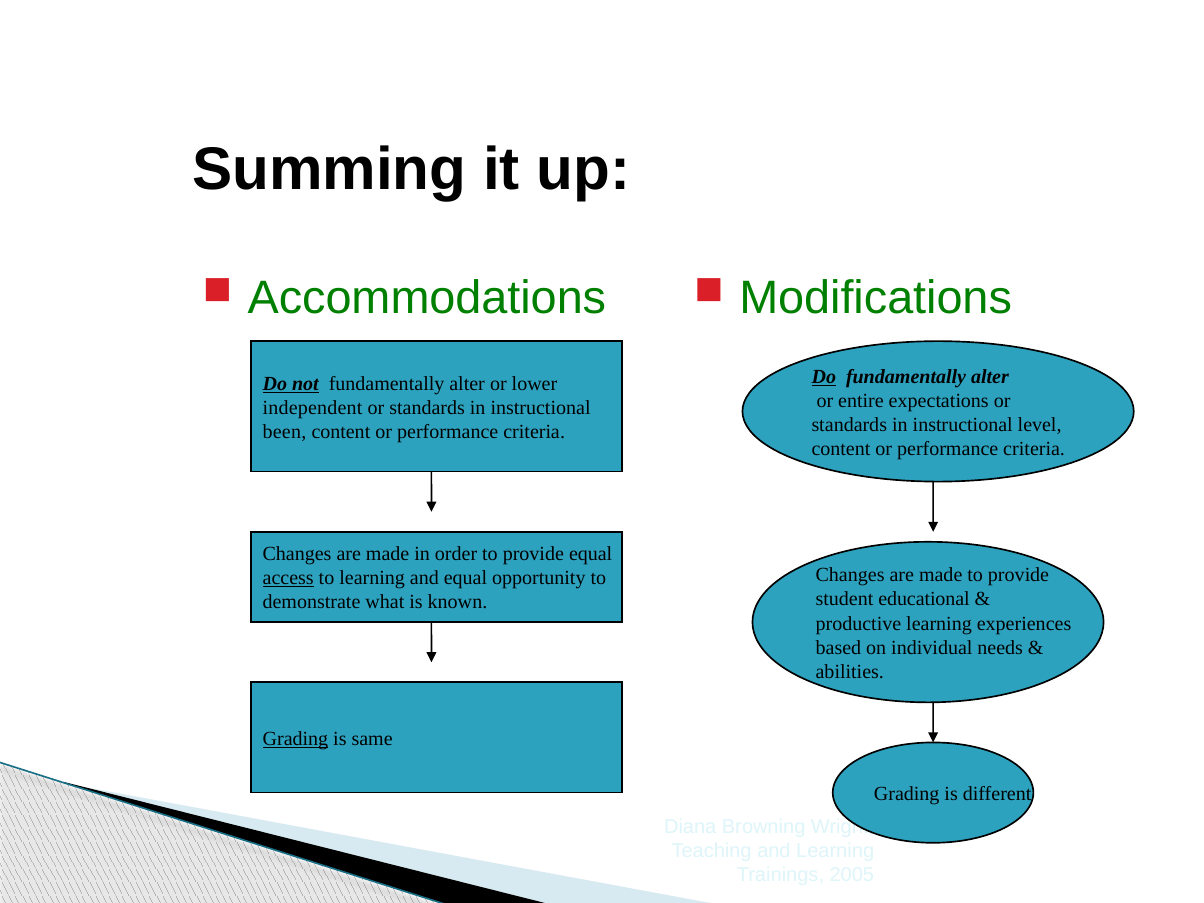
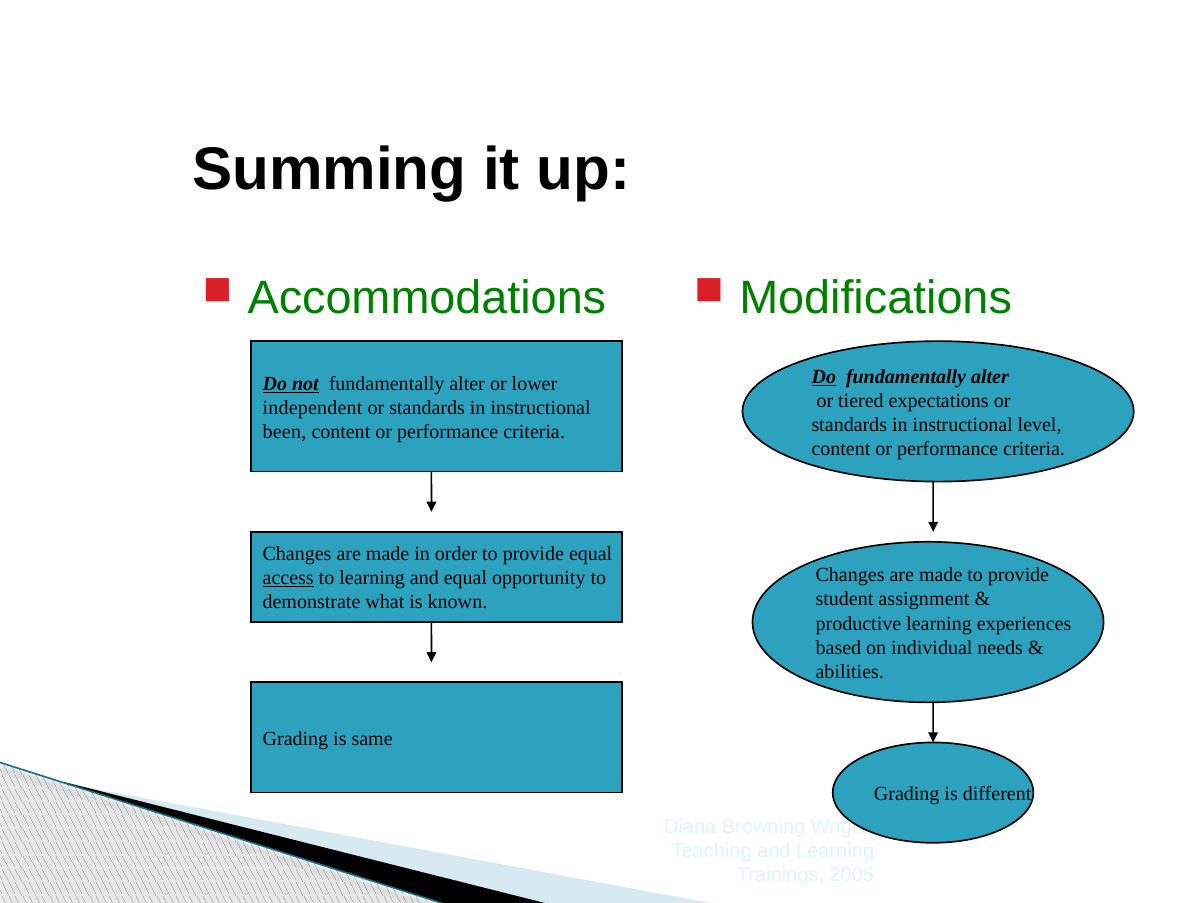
entire: entire -> tiered
educational: educational -> assignment
Grading at (295, 739) underline: present -> none
